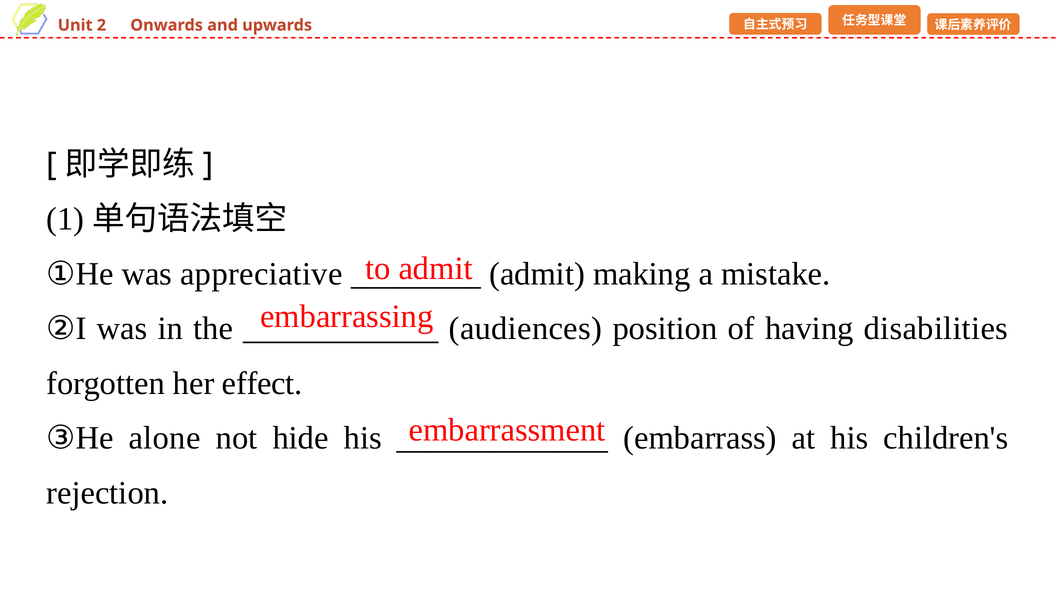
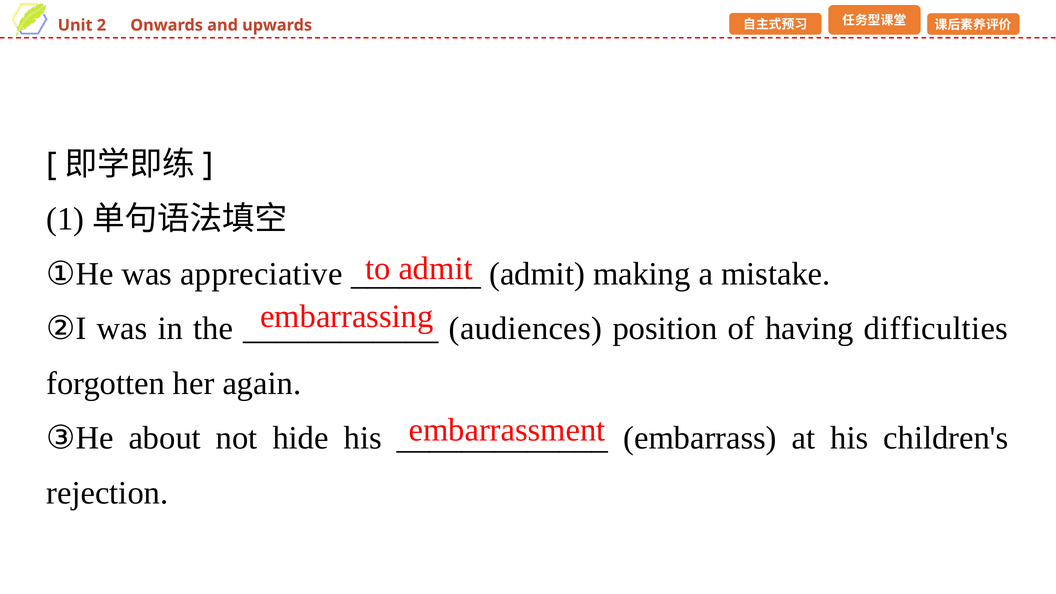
disabilities: disabilities -> difficulties
effect: effect -> again
alone: alone -> about
